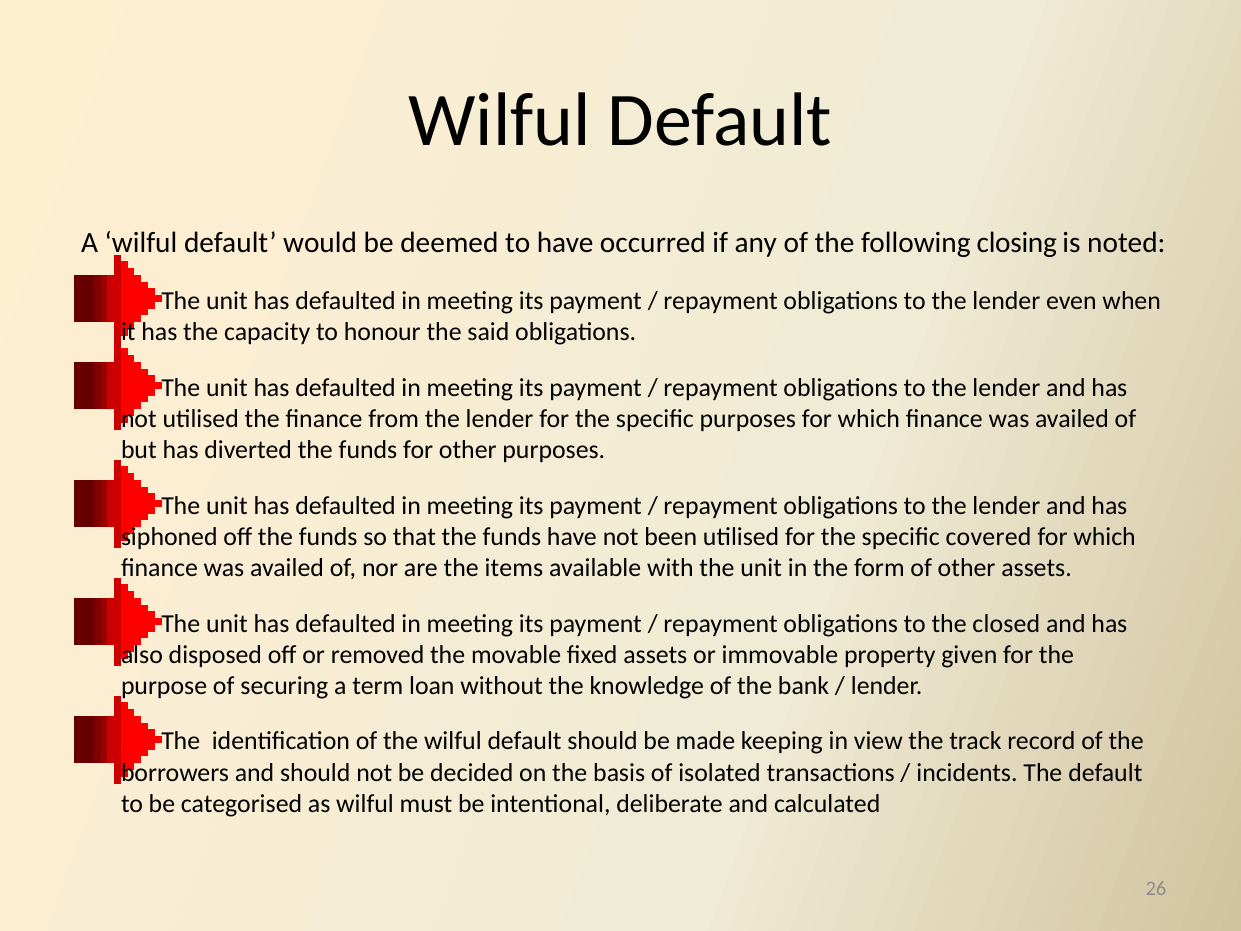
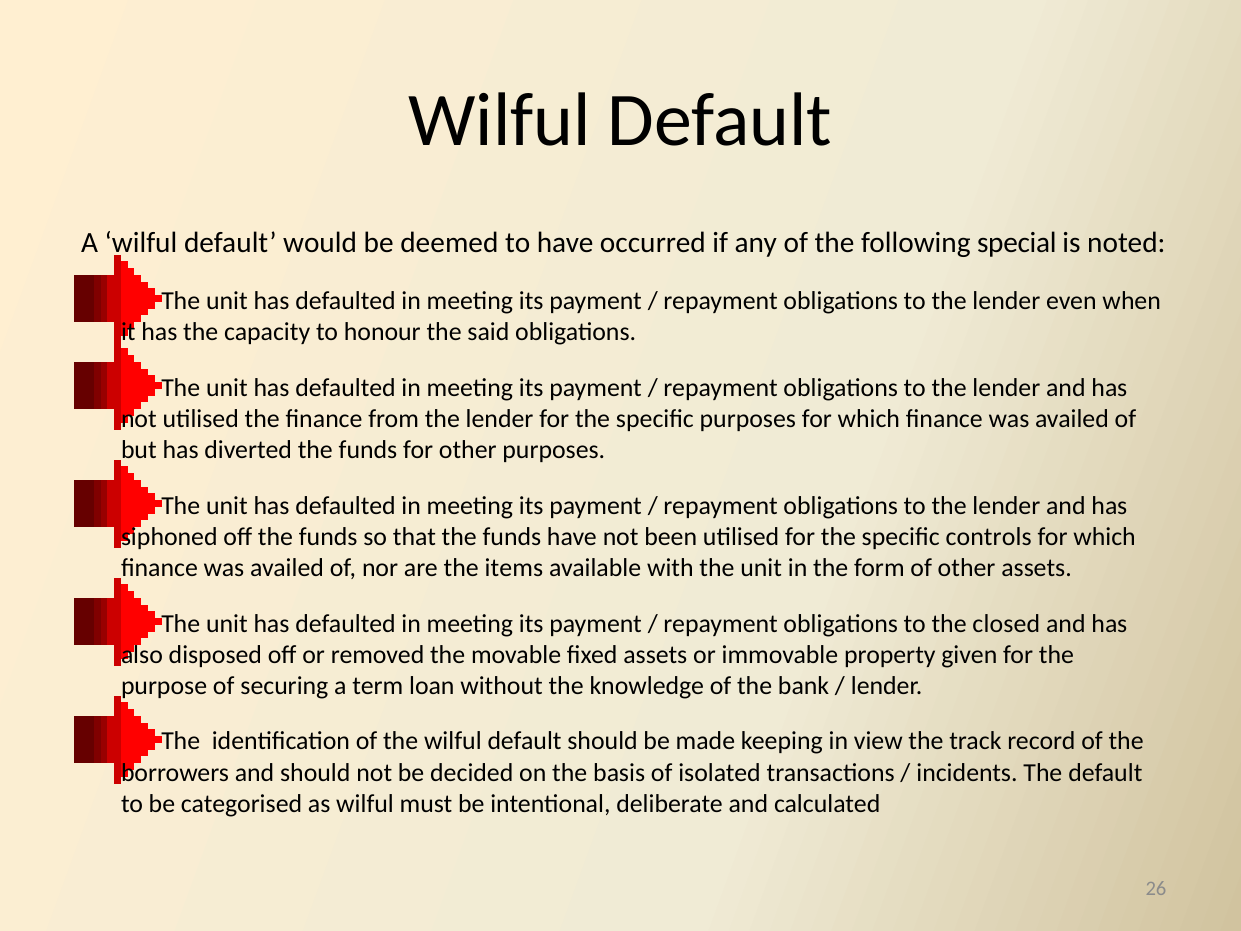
closing: closing -> special
covered: covered -> controls
